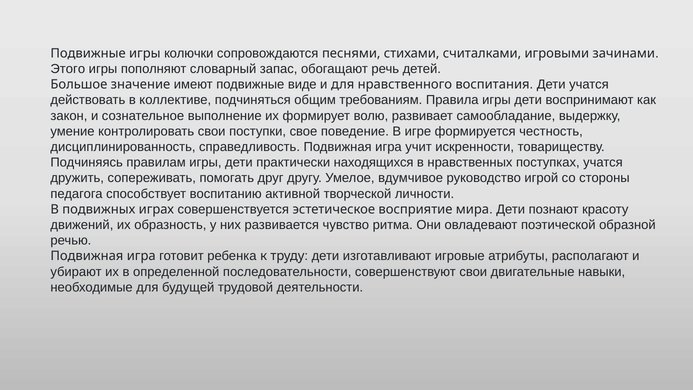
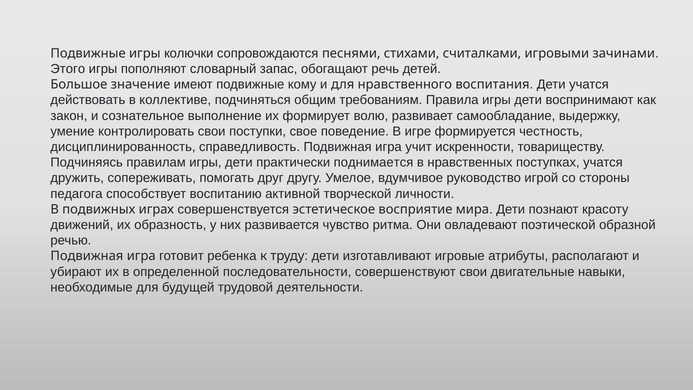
виде: виде -> кому
находящихся: находящихся -> поднимается
